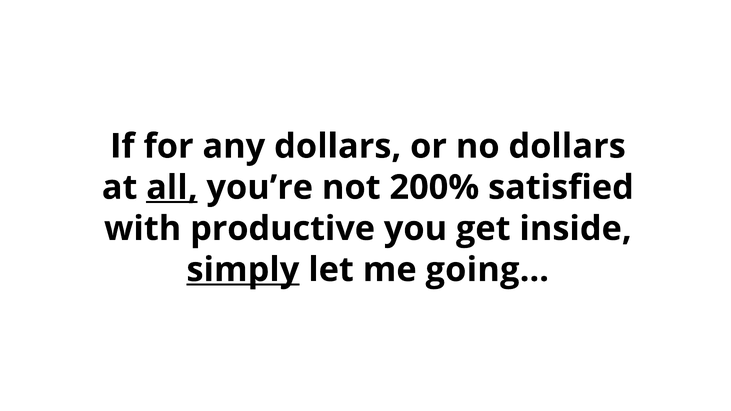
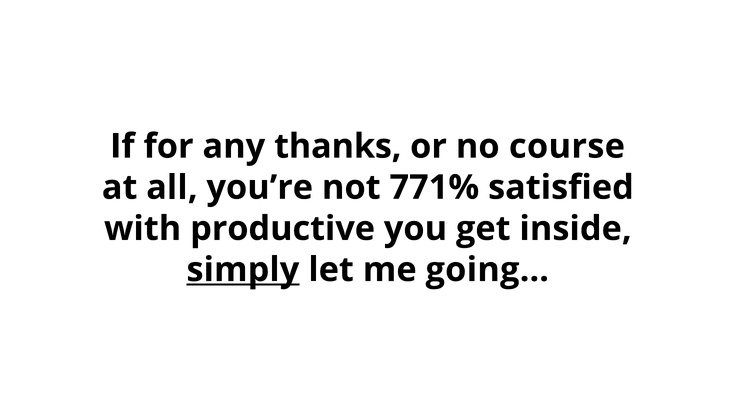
any dollars: dollars -> thanks
no dollars: dollars -> course
all underline: present -> none
200%: 200% -> 771%
